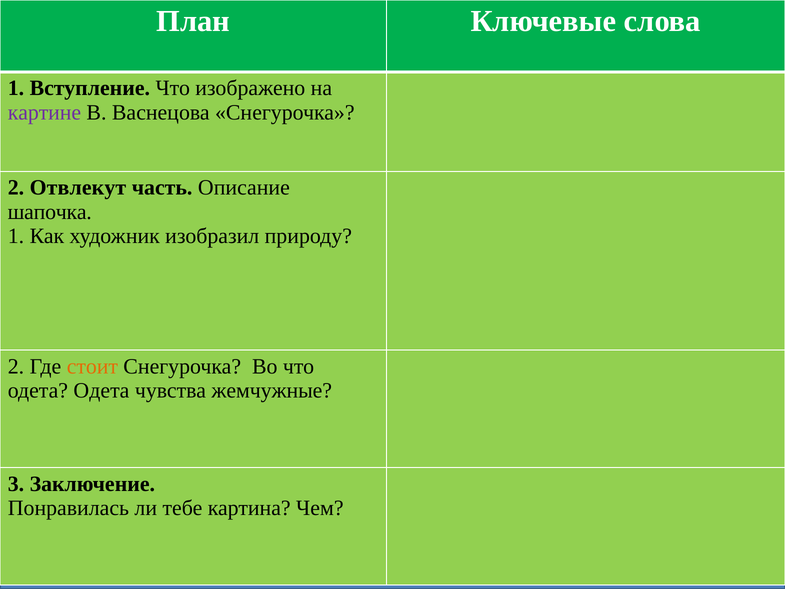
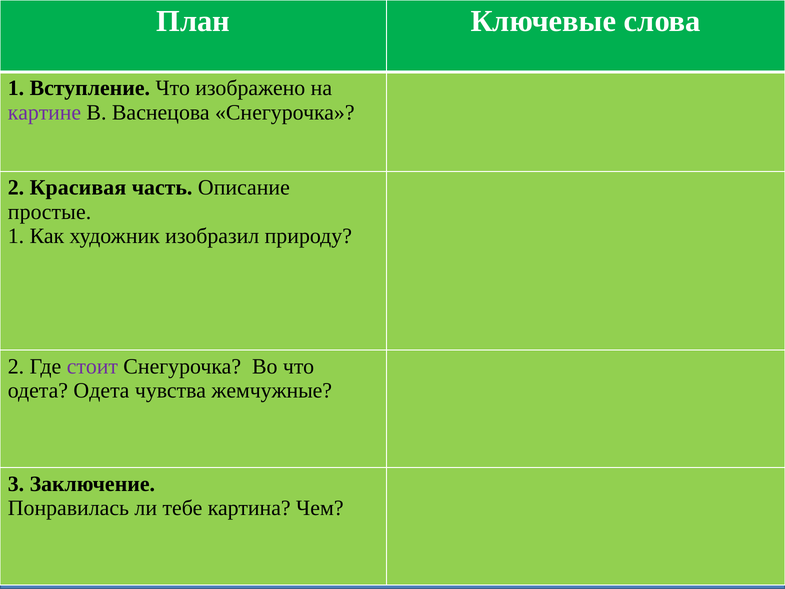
Отвлекут: Отвлекут -> Красивая
шапочка: шапочка -> простые
стоит colour: orange -> purple
